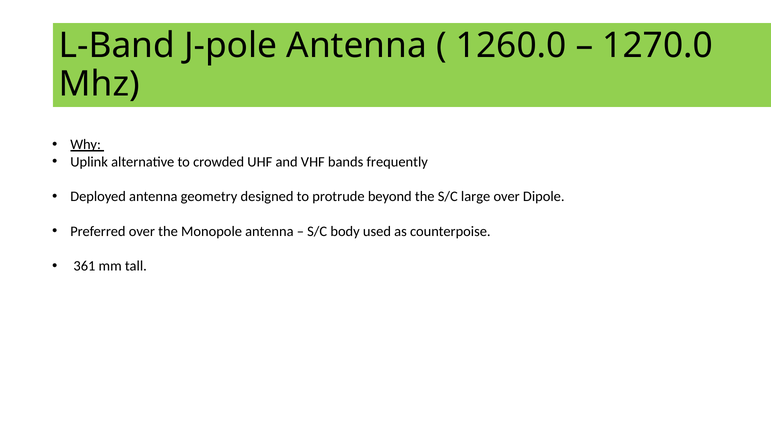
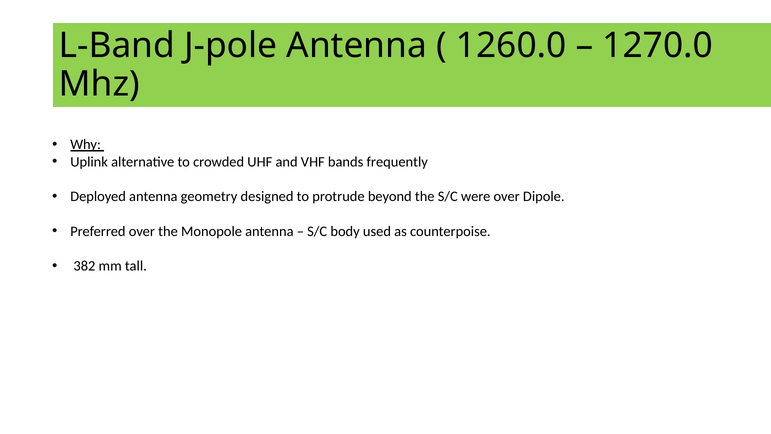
large: large -> were
361: 361 -> 382
